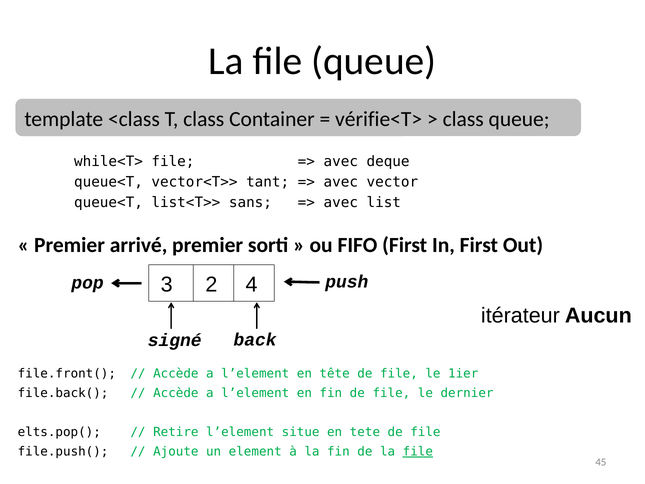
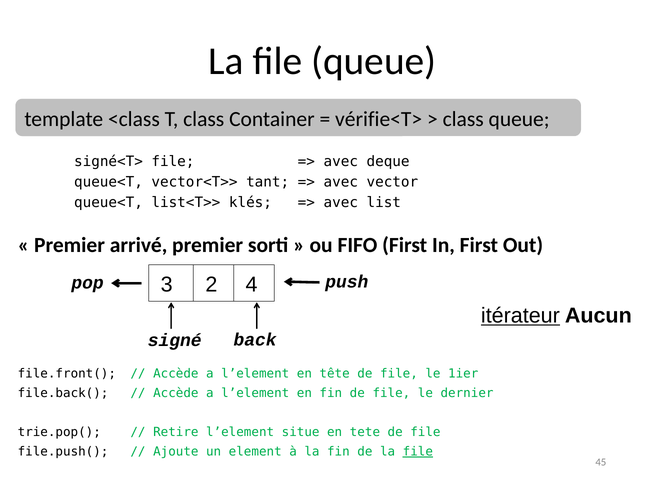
while<T>: while<T> -> signé<T>
sans: sans -> klés
itérateur underline: none -> present
elts.pop(: elts.pop( -> trie.pop(
